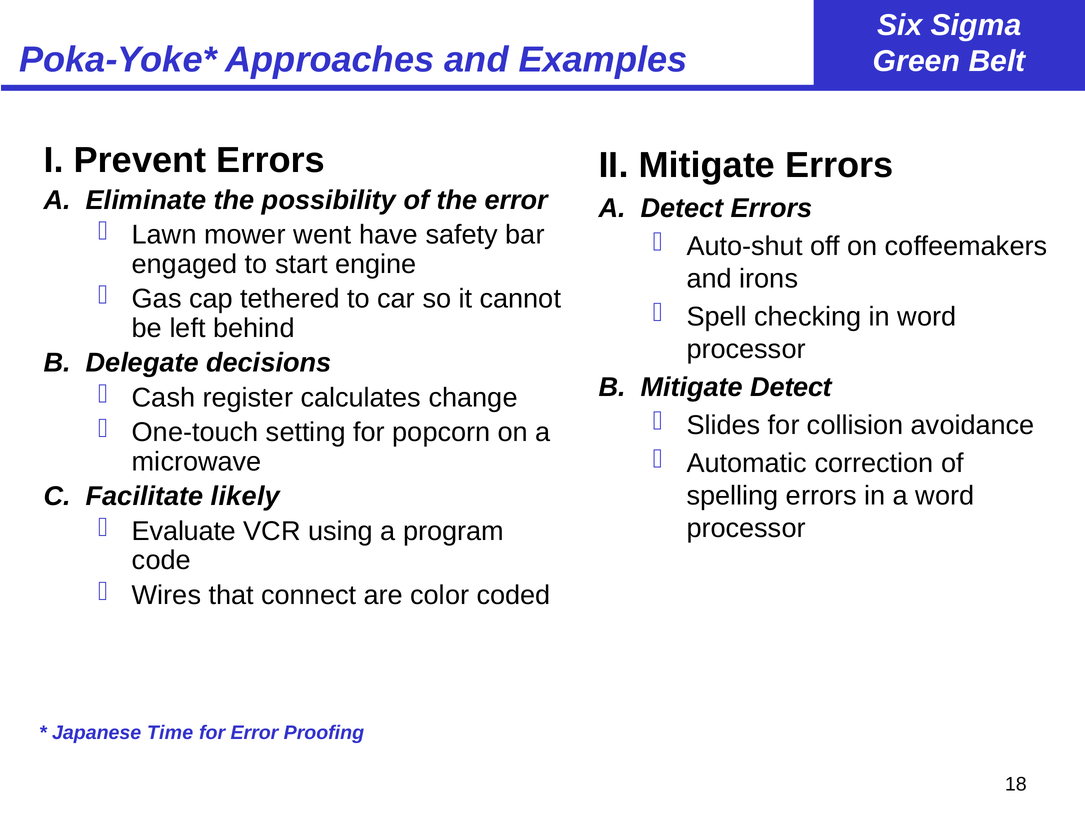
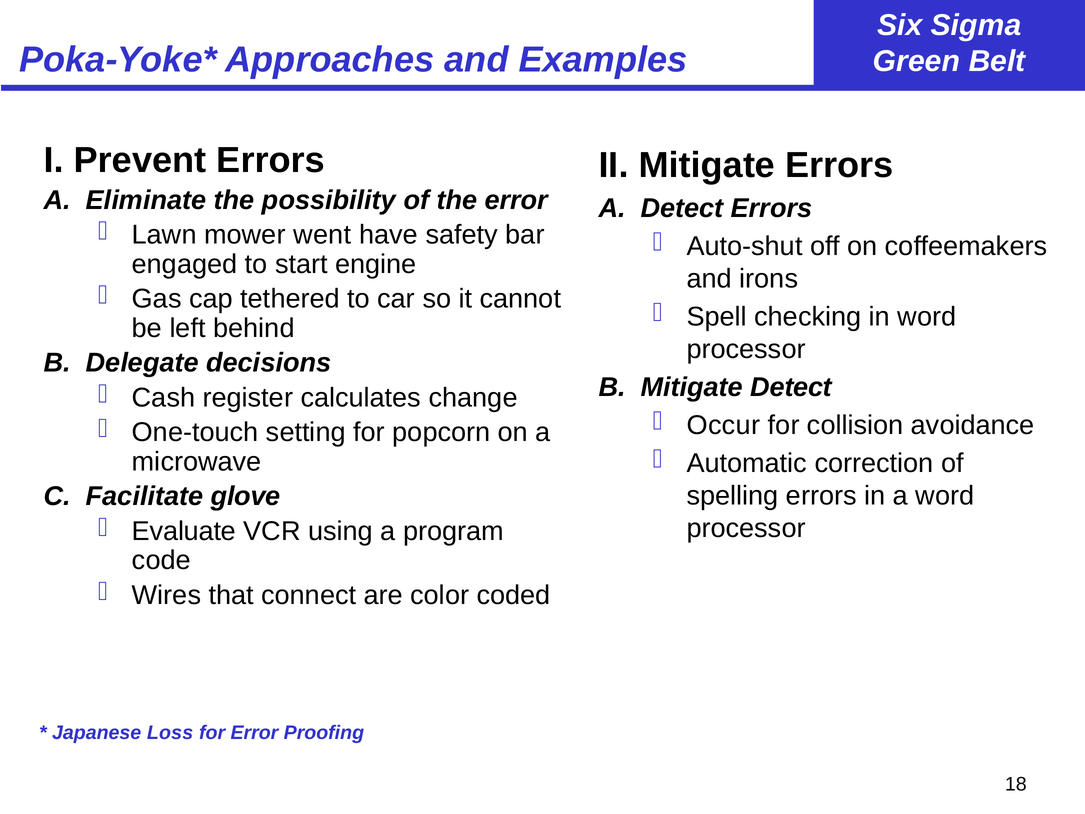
Slides: Slides -> Occur
likely: likely -> glove
Time: Time -> Loss
